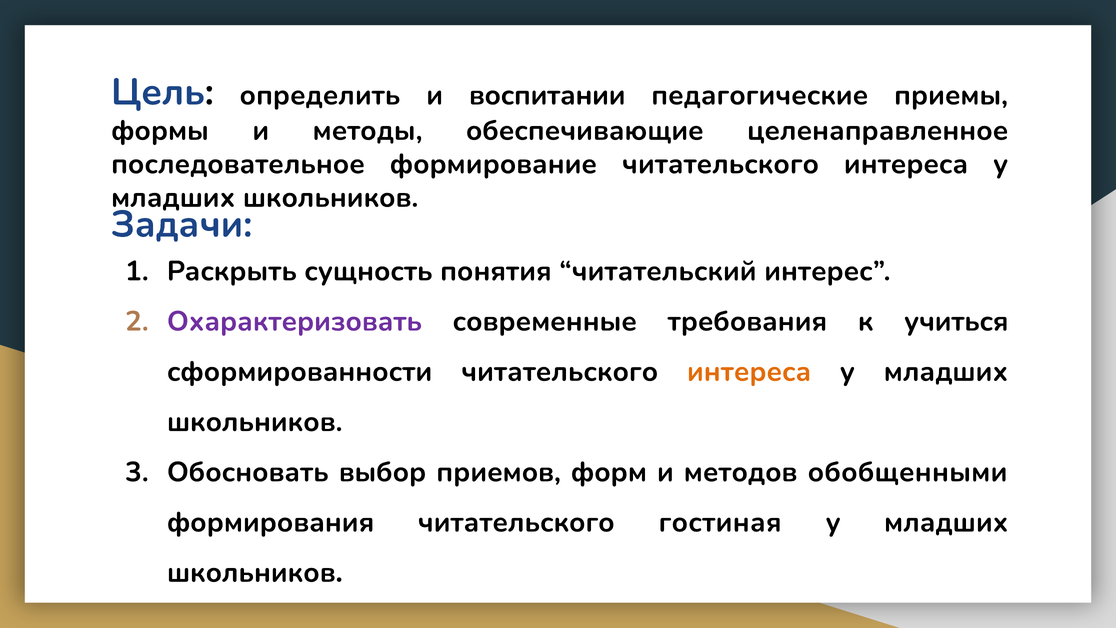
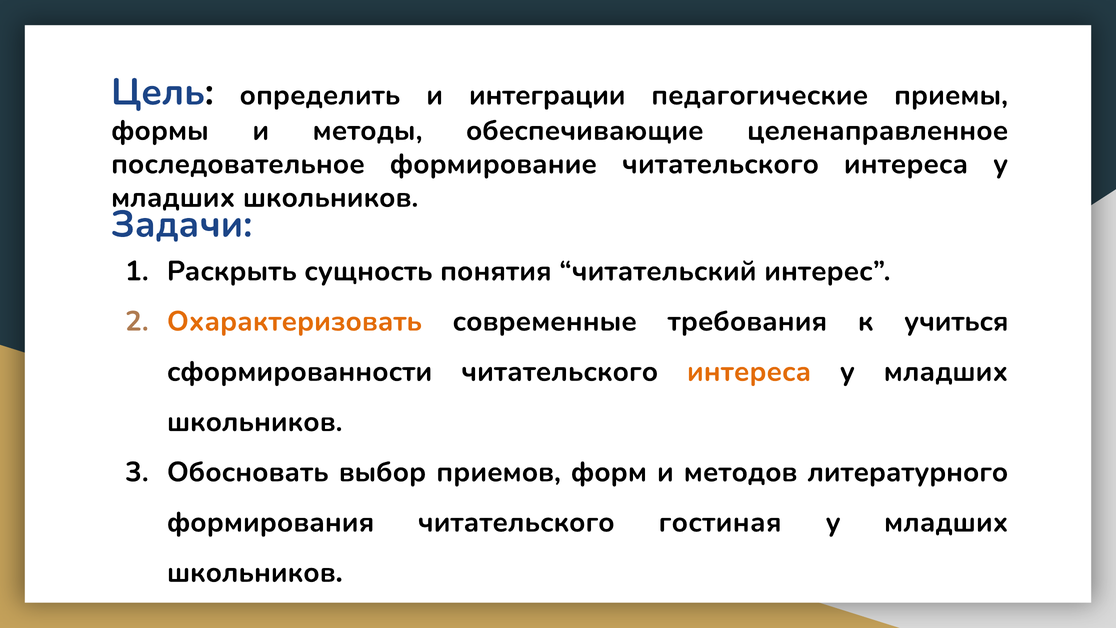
воспитании: воспитании -> интеграции
Охарактеризовать colour: purple -> orange
обобщенными: обобщенными -> литературного
